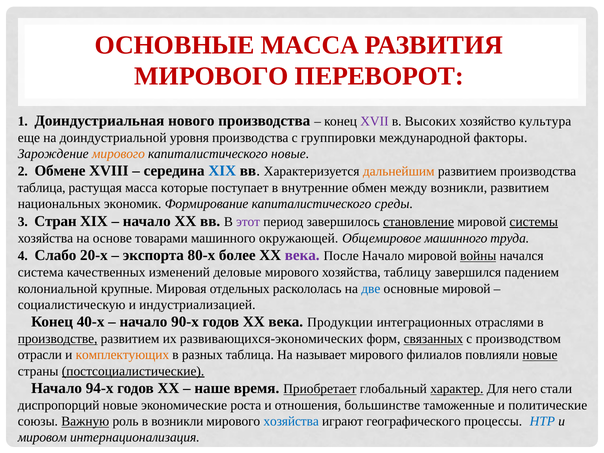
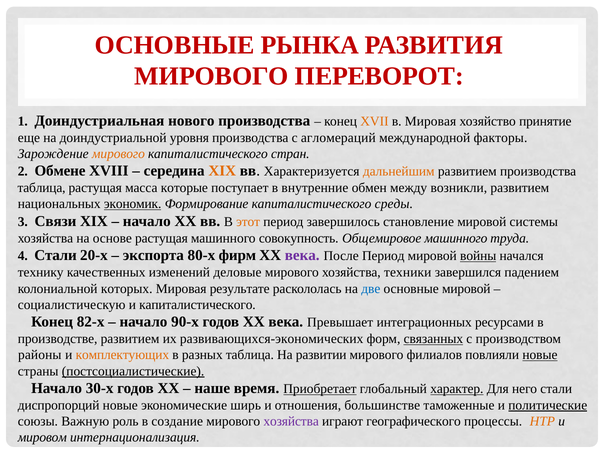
ОСНОВНЫЕ МАССА: МАССА -> РЫНКА
XVII colour: purple -> orange
в Высоких: Высоких -> Мировая
культура: культура -> принятие
группировки: группировки -> агломераций
капиталистического новые: новые -> стран
XIX at (222, 171) colour: blue -> orange
экономик underline: none -> present
Стран: Стран -> Связи
этот colour: purple -> orange
становление underline: present -> none
системы underline: present -> none
основе товарами: товарами -> растущая
окружающей: окружающей -> совокупность
4 Слабо: Слабо -> Стали
более: более -> фирм
После Начало: Начало -> Период
система: система -> технику
таблицу: таблицу -> техники
крупные: крупные -> которых
отдельных: отдельных -> результате
и индустриализацией: индустриализацией -> капиталистического
40-х: 40-х -> 82-х
Продукции: Продукции -> Превышает
отраслями: отраслями -> ресурсами
производстве underline: present -> none
отрасли: отрасли -> районы
называет: называет -> развитии
94-х: 94-х -> 30-х
роста: роста -> ширь
политические underline: none -> present
Важную underline: present -> none
в возникли: возникли -> создание
хозяйства at (291, 421) colour: blue -> purple
НТР colour: blue -> orange
